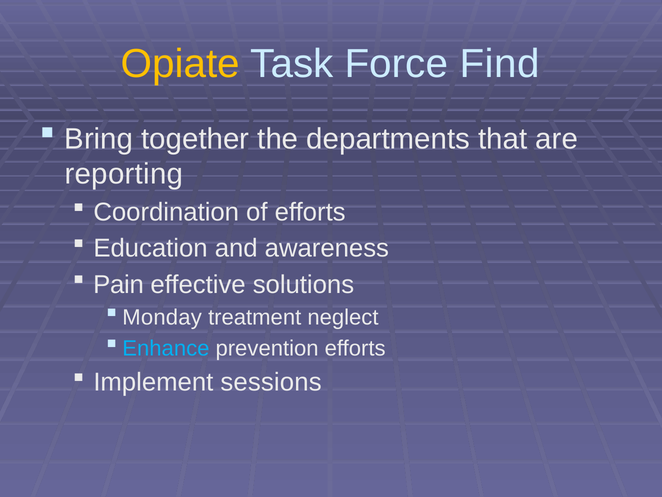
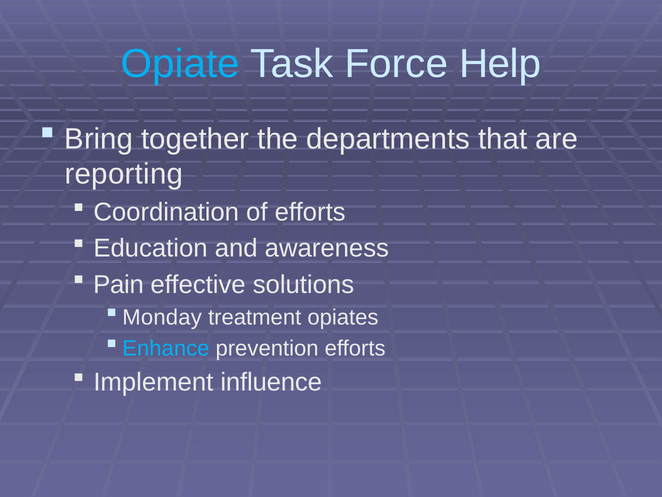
Opiate colour: yellow -> light blue
Find: Find -> Help
neglect: neglect -> opiates
sessions: sessions -> influence
